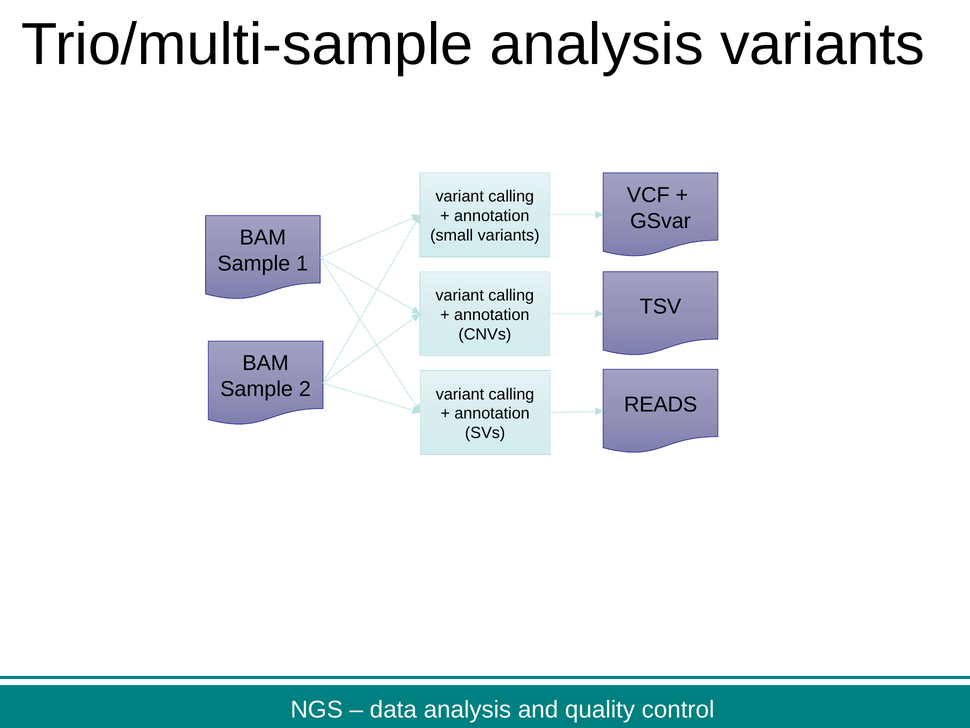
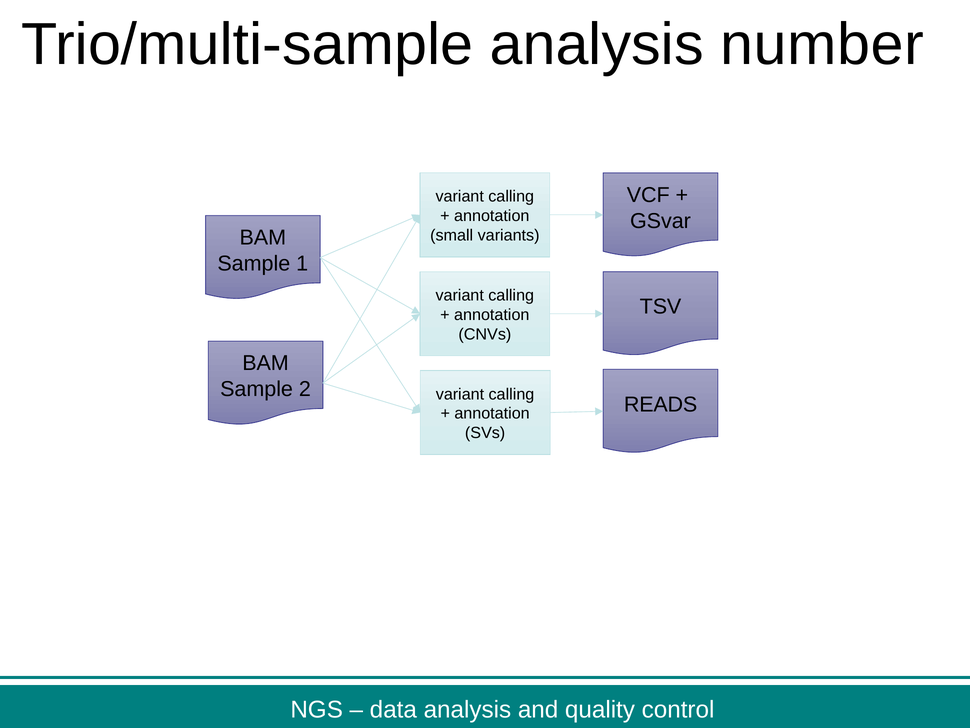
analysis variants: variants -> number
